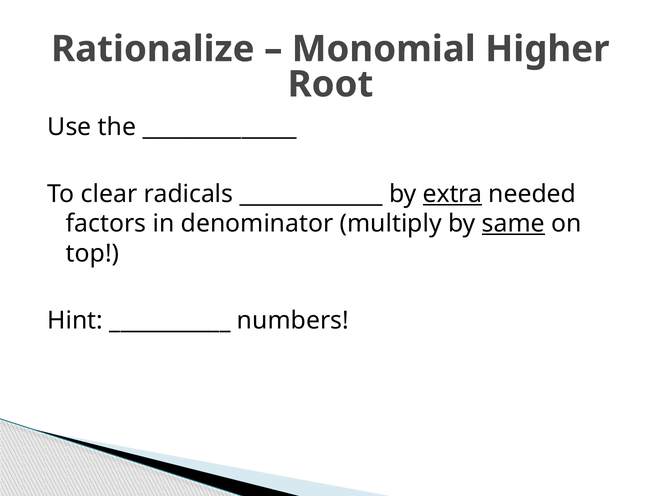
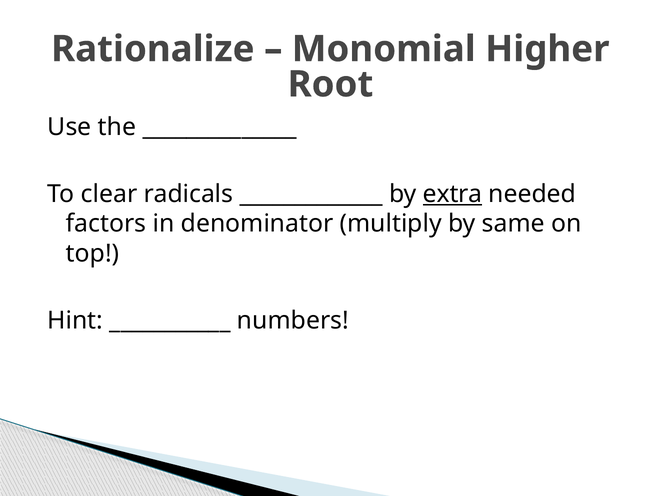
same underline: present -> none
